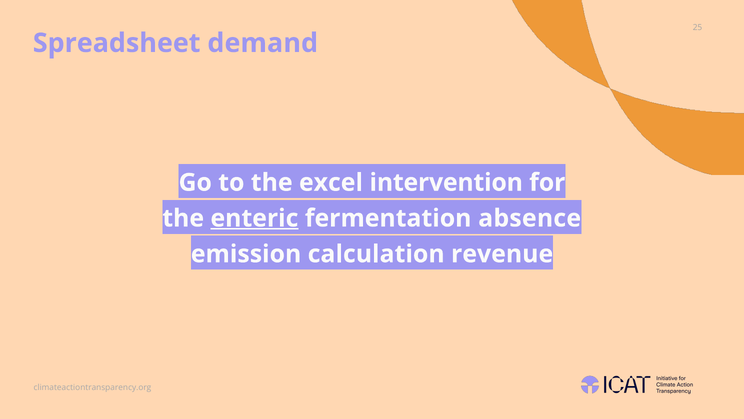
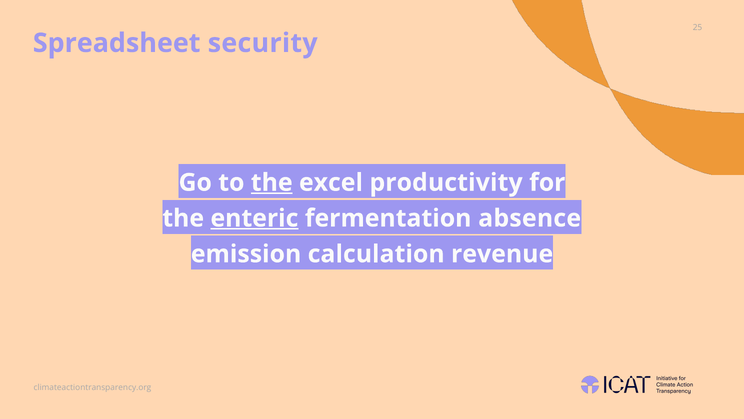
demand: demand -> security
the at (272, 182) underline: none -> present
intervention: intervention -> productivity
